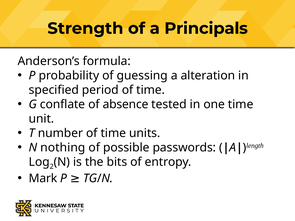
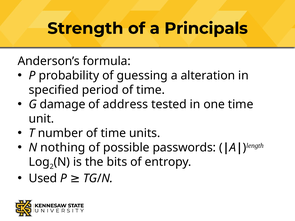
conflate: conflate -> damage
absence: absence -> address
Mark: Mark -> Used
